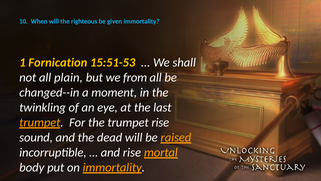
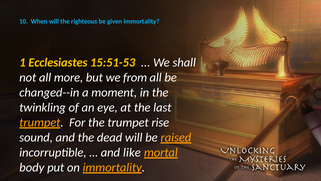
Fornication: Fornication -> Ecclesiastes
plain: plain -> more
and rise: rise -> like
